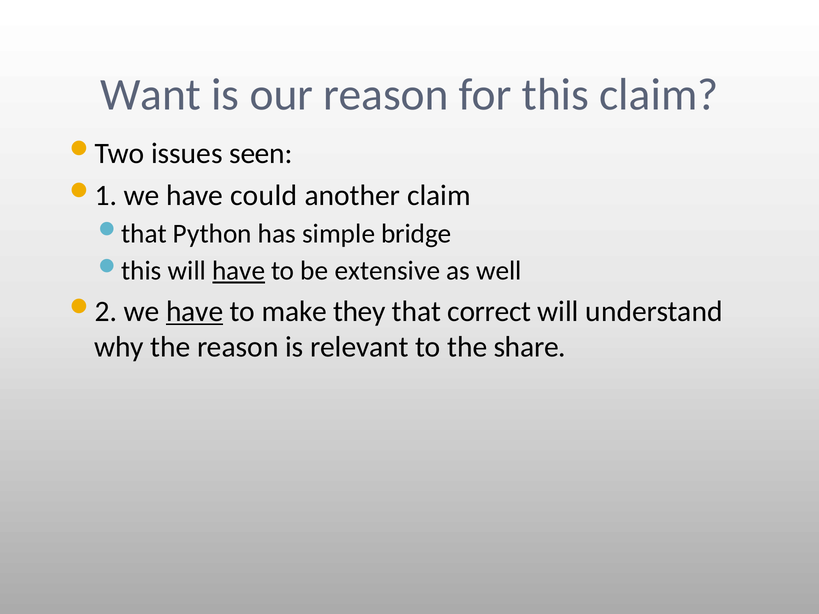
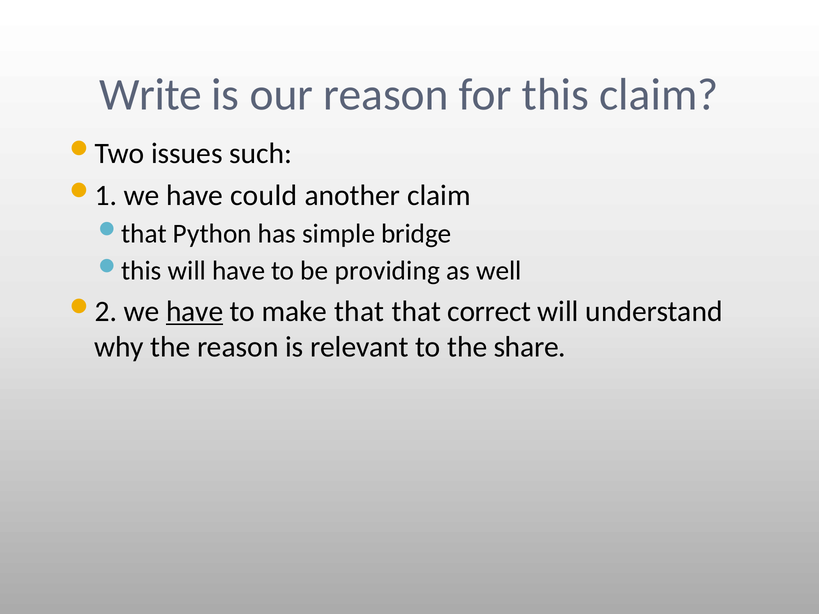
Want: Want -> Write
seen: seen -> such
have at (239, 271) underline: present -> none
extensive: extensive -> providing
make they: they -> that
